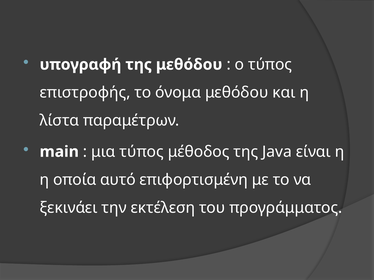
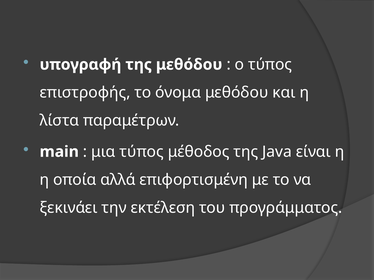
αυτό: αυτό -> αλλά
